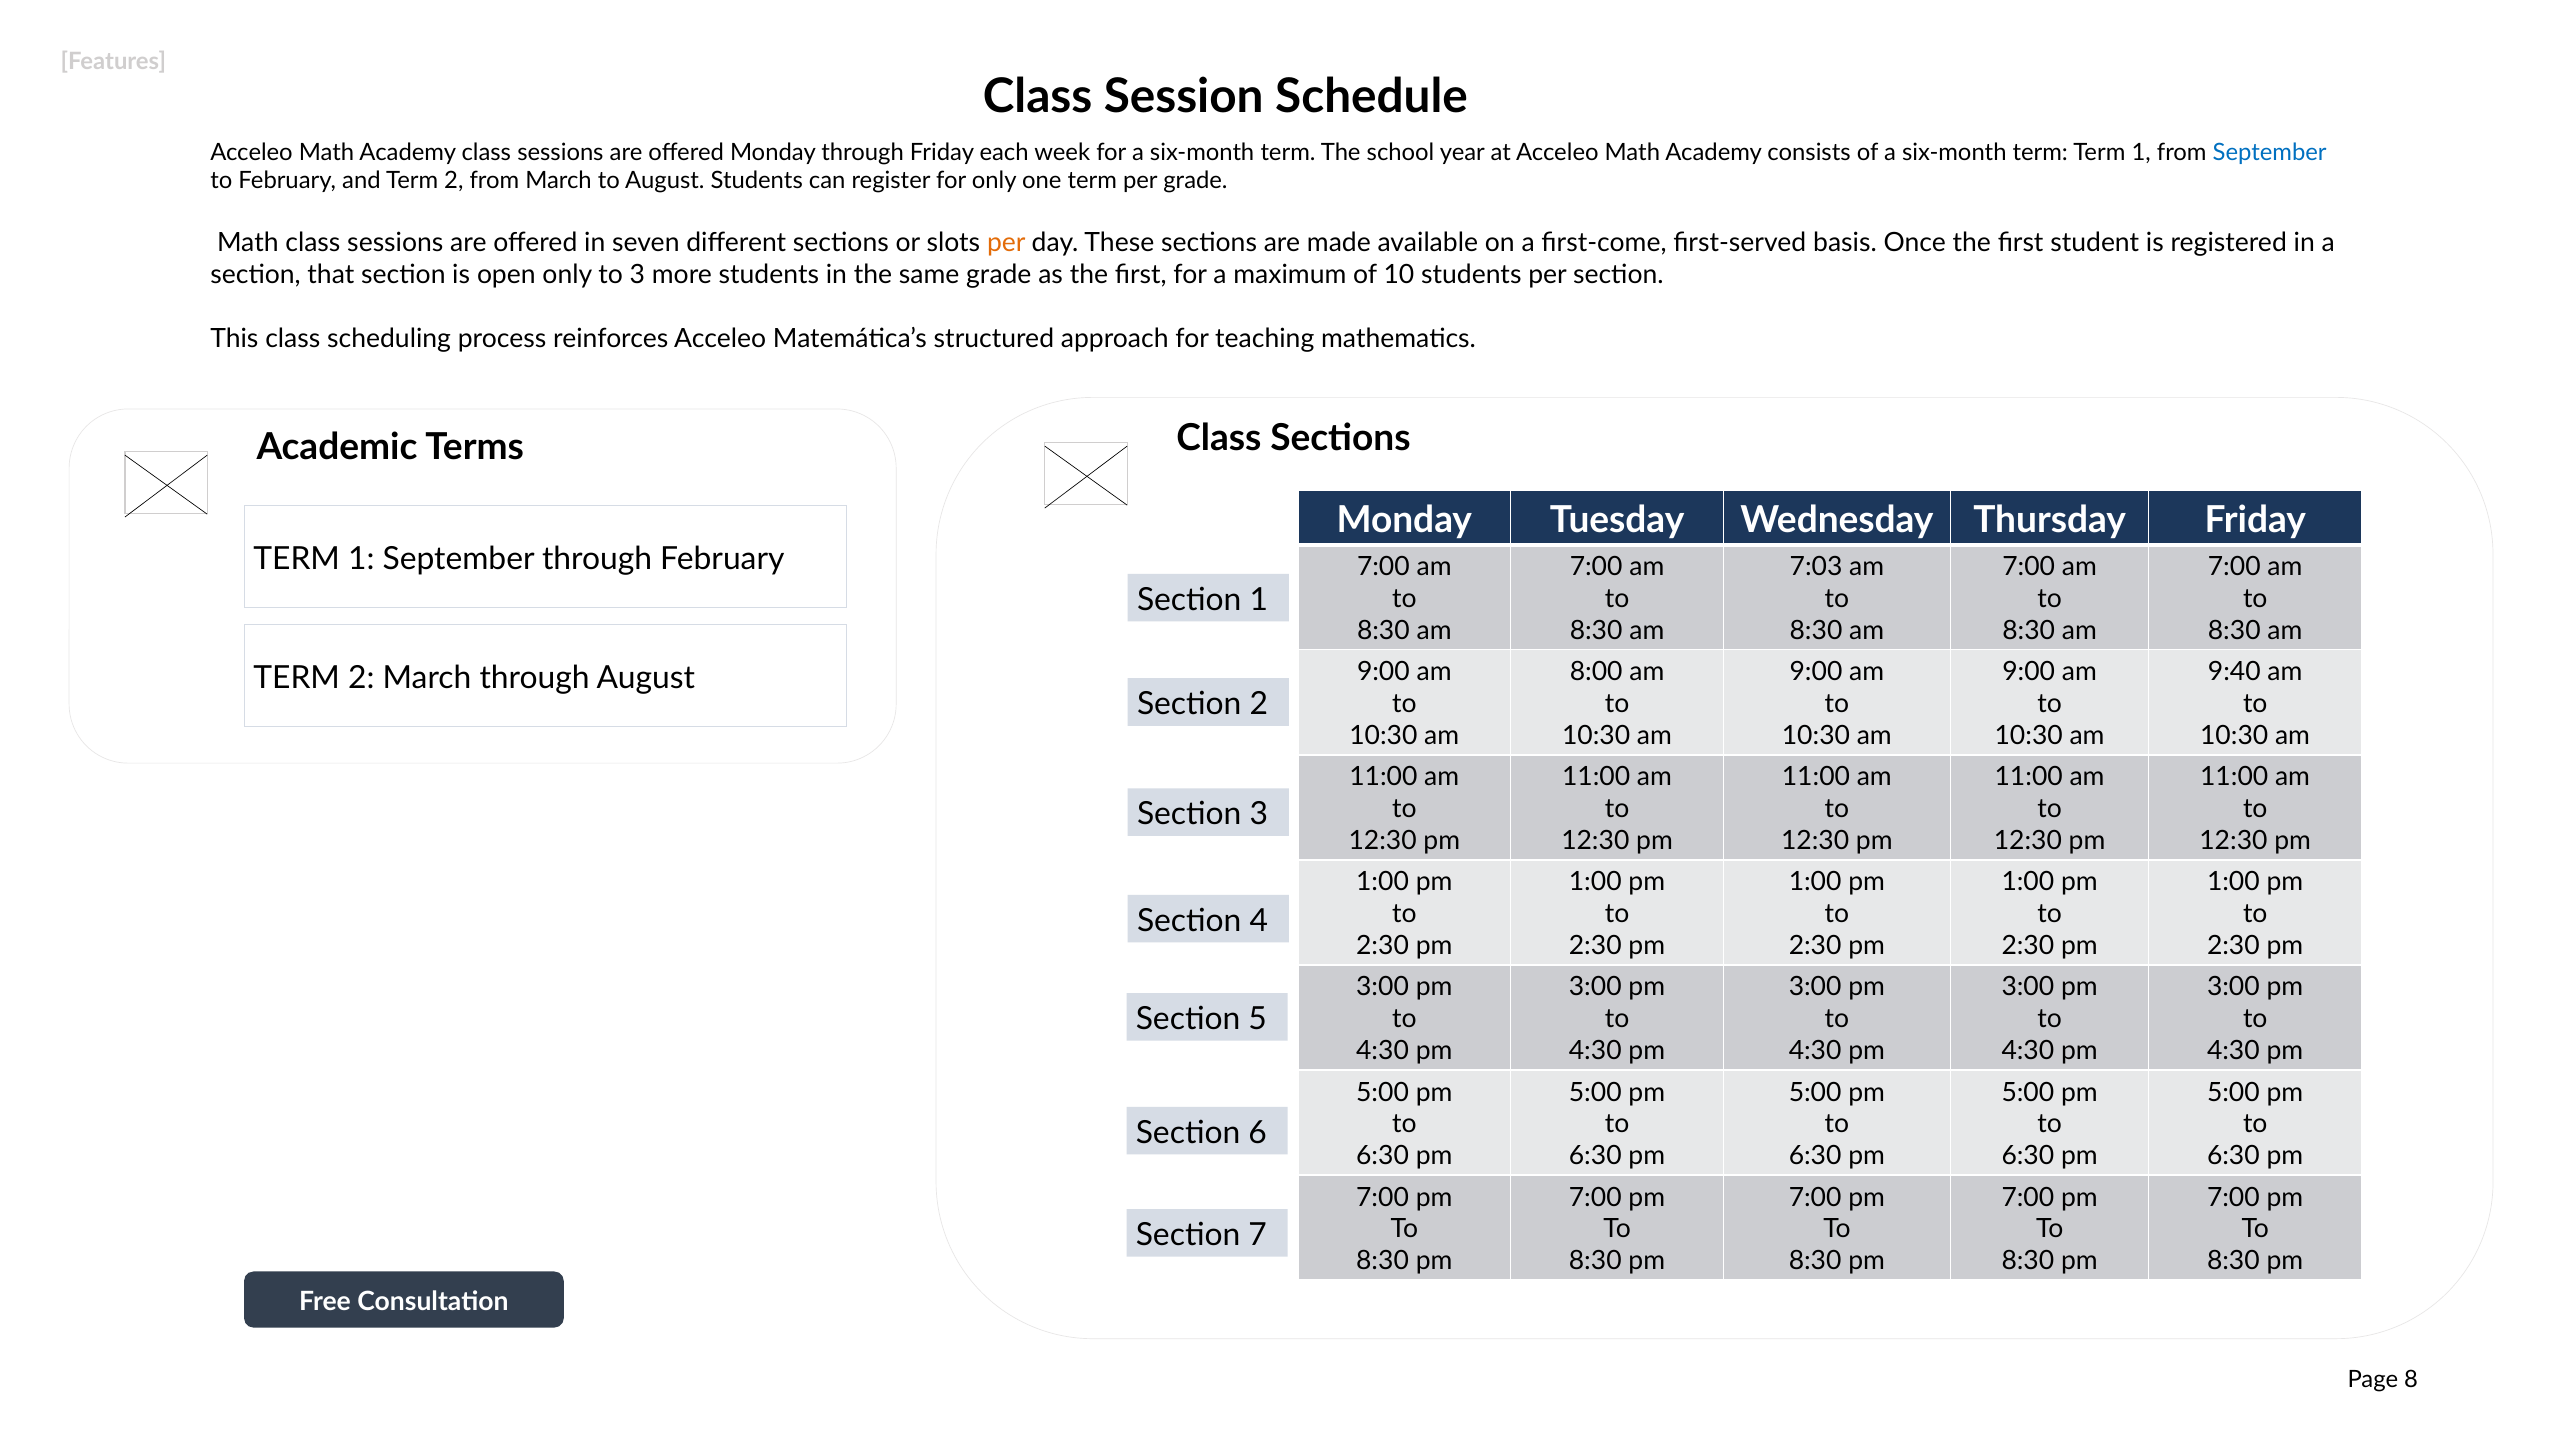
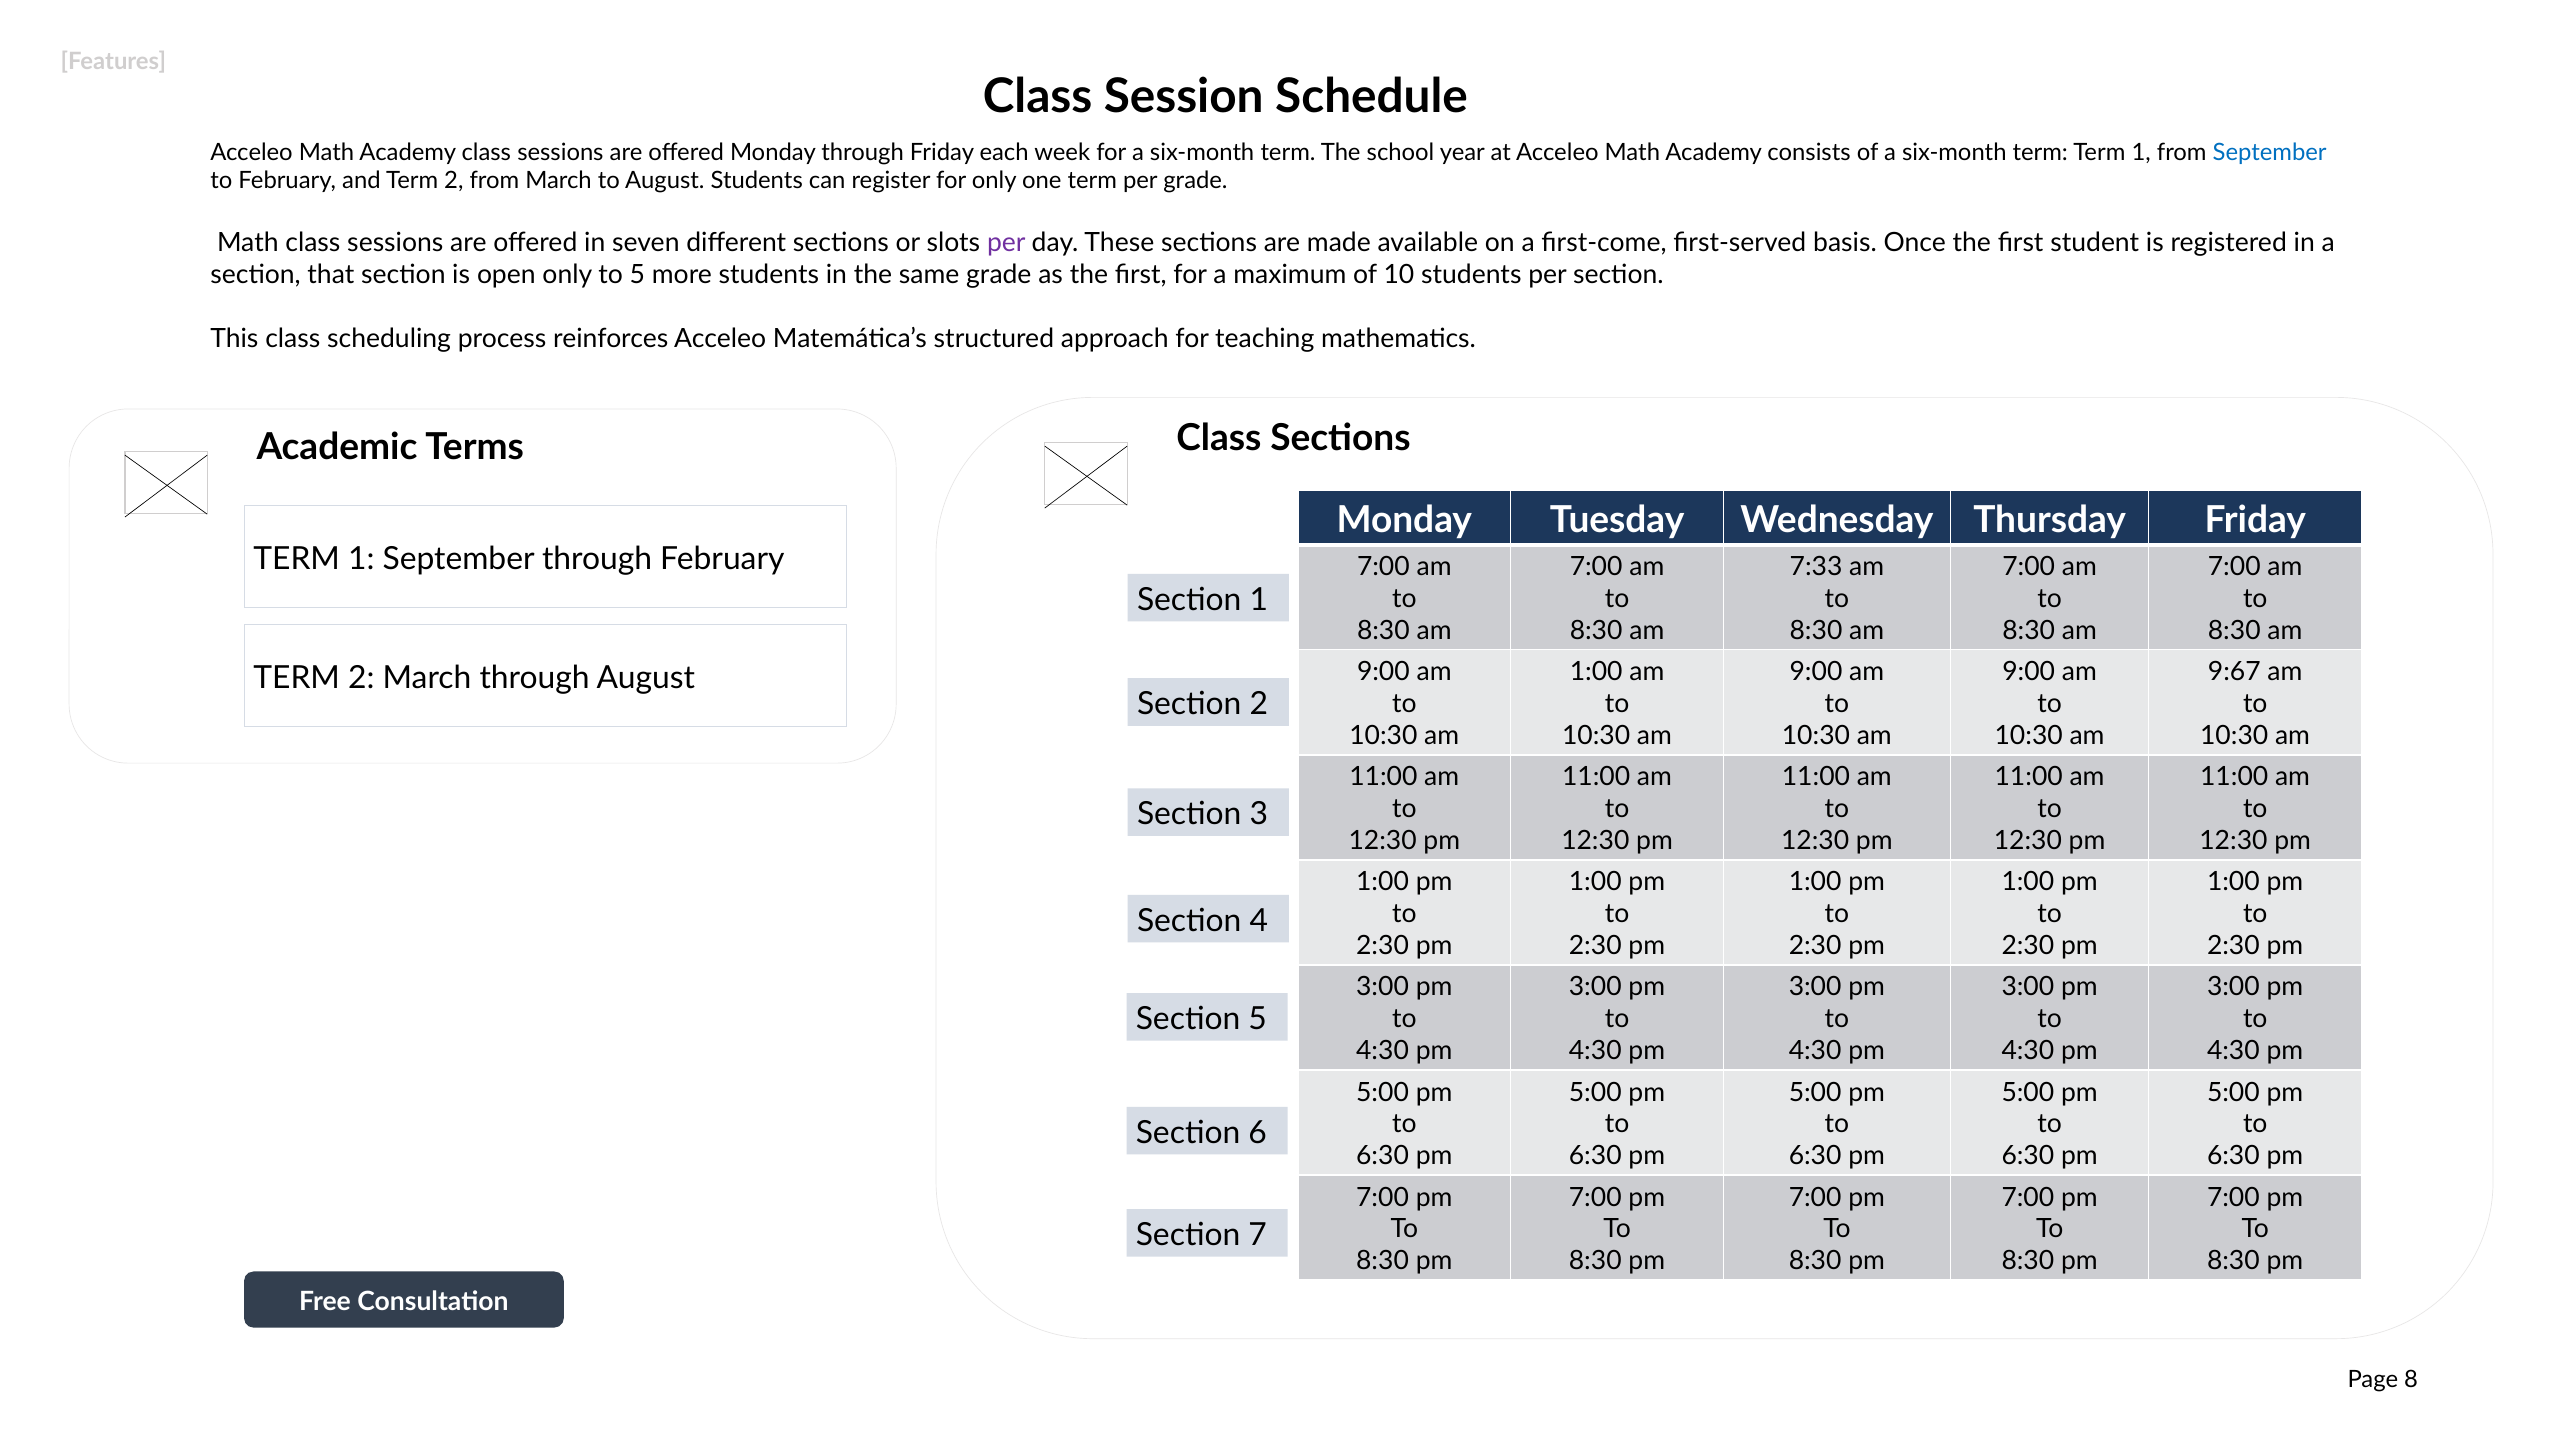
per at (1006, 243) colour: orange -> purple
to 3: 3 -> 5
7:03: 7:03 -> 7:33
8:00 at (1596, 672): 8:00 -> 1:00
9:40: 9:40 -> 9:67
